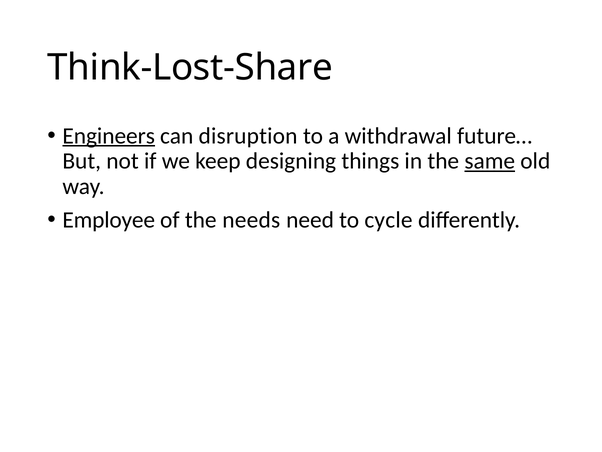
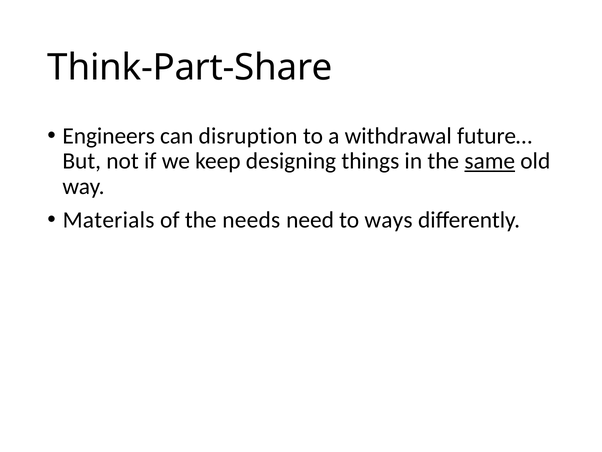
Think-Lost-Share: Think-Lost-Share -> Think-Part-Share
Engineers underline: present -> none
Employee: Employee -> Materials
cycle: cycle -> ways
